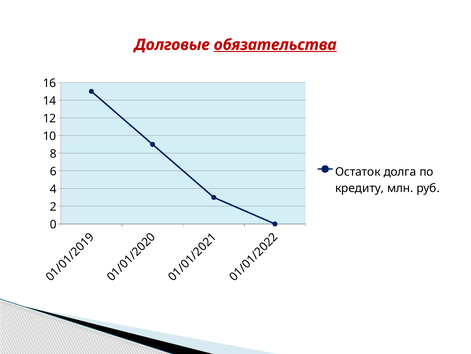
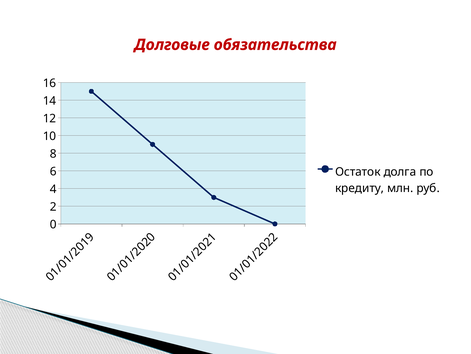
обязательства underline: present -> none
